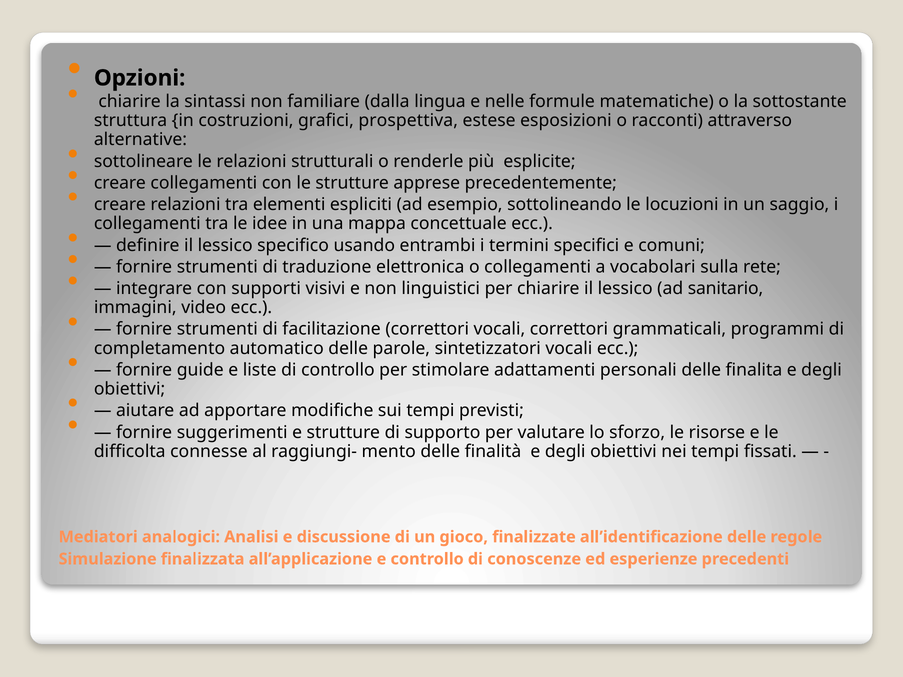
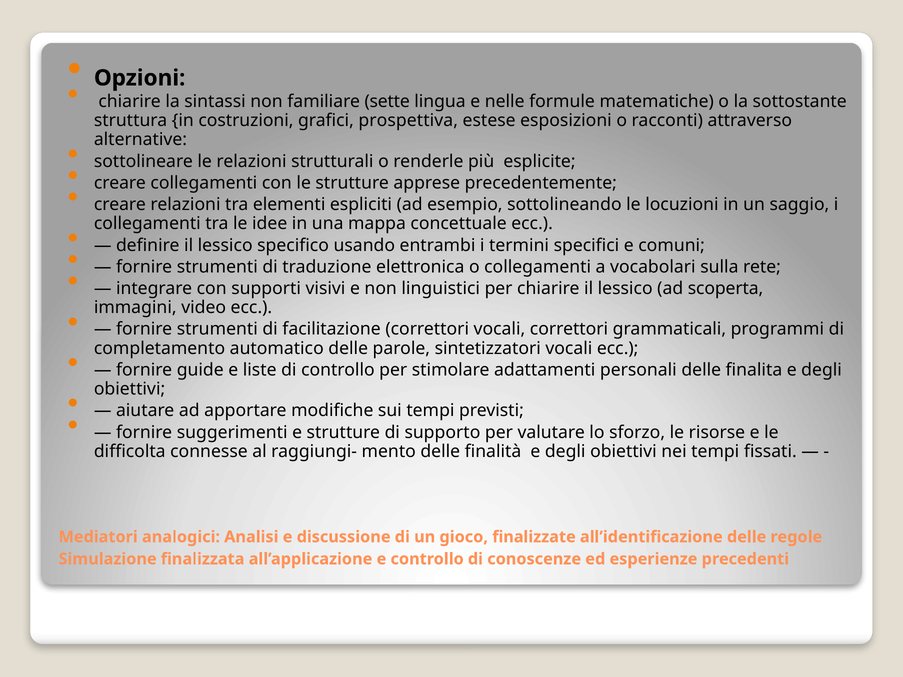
dalla: dalla -> sette
sanitario: sanitario -> scoperta
